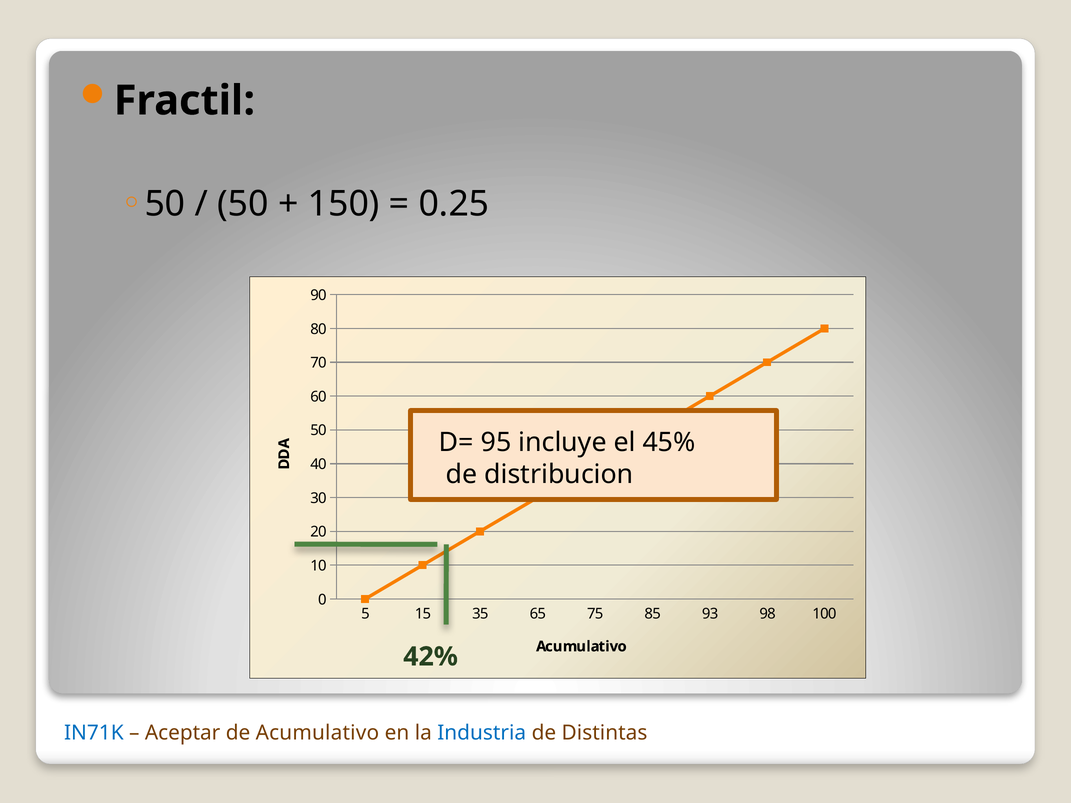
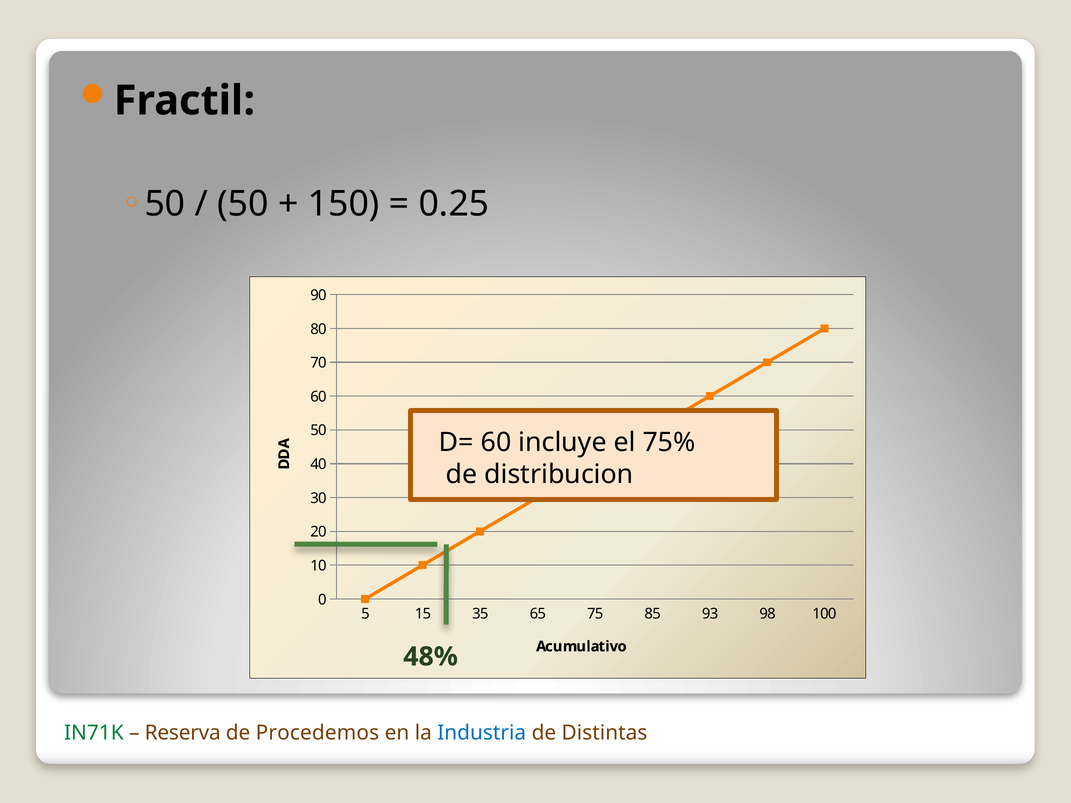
D= 95: 95 -> 60
45%: 45% -> 75%
42%: 42% -> 48%
IN71K colour: blue -> green
Aceptar: Aceptar -> Reserva
de Acumulativo: Acumulativo -> Procedemos
